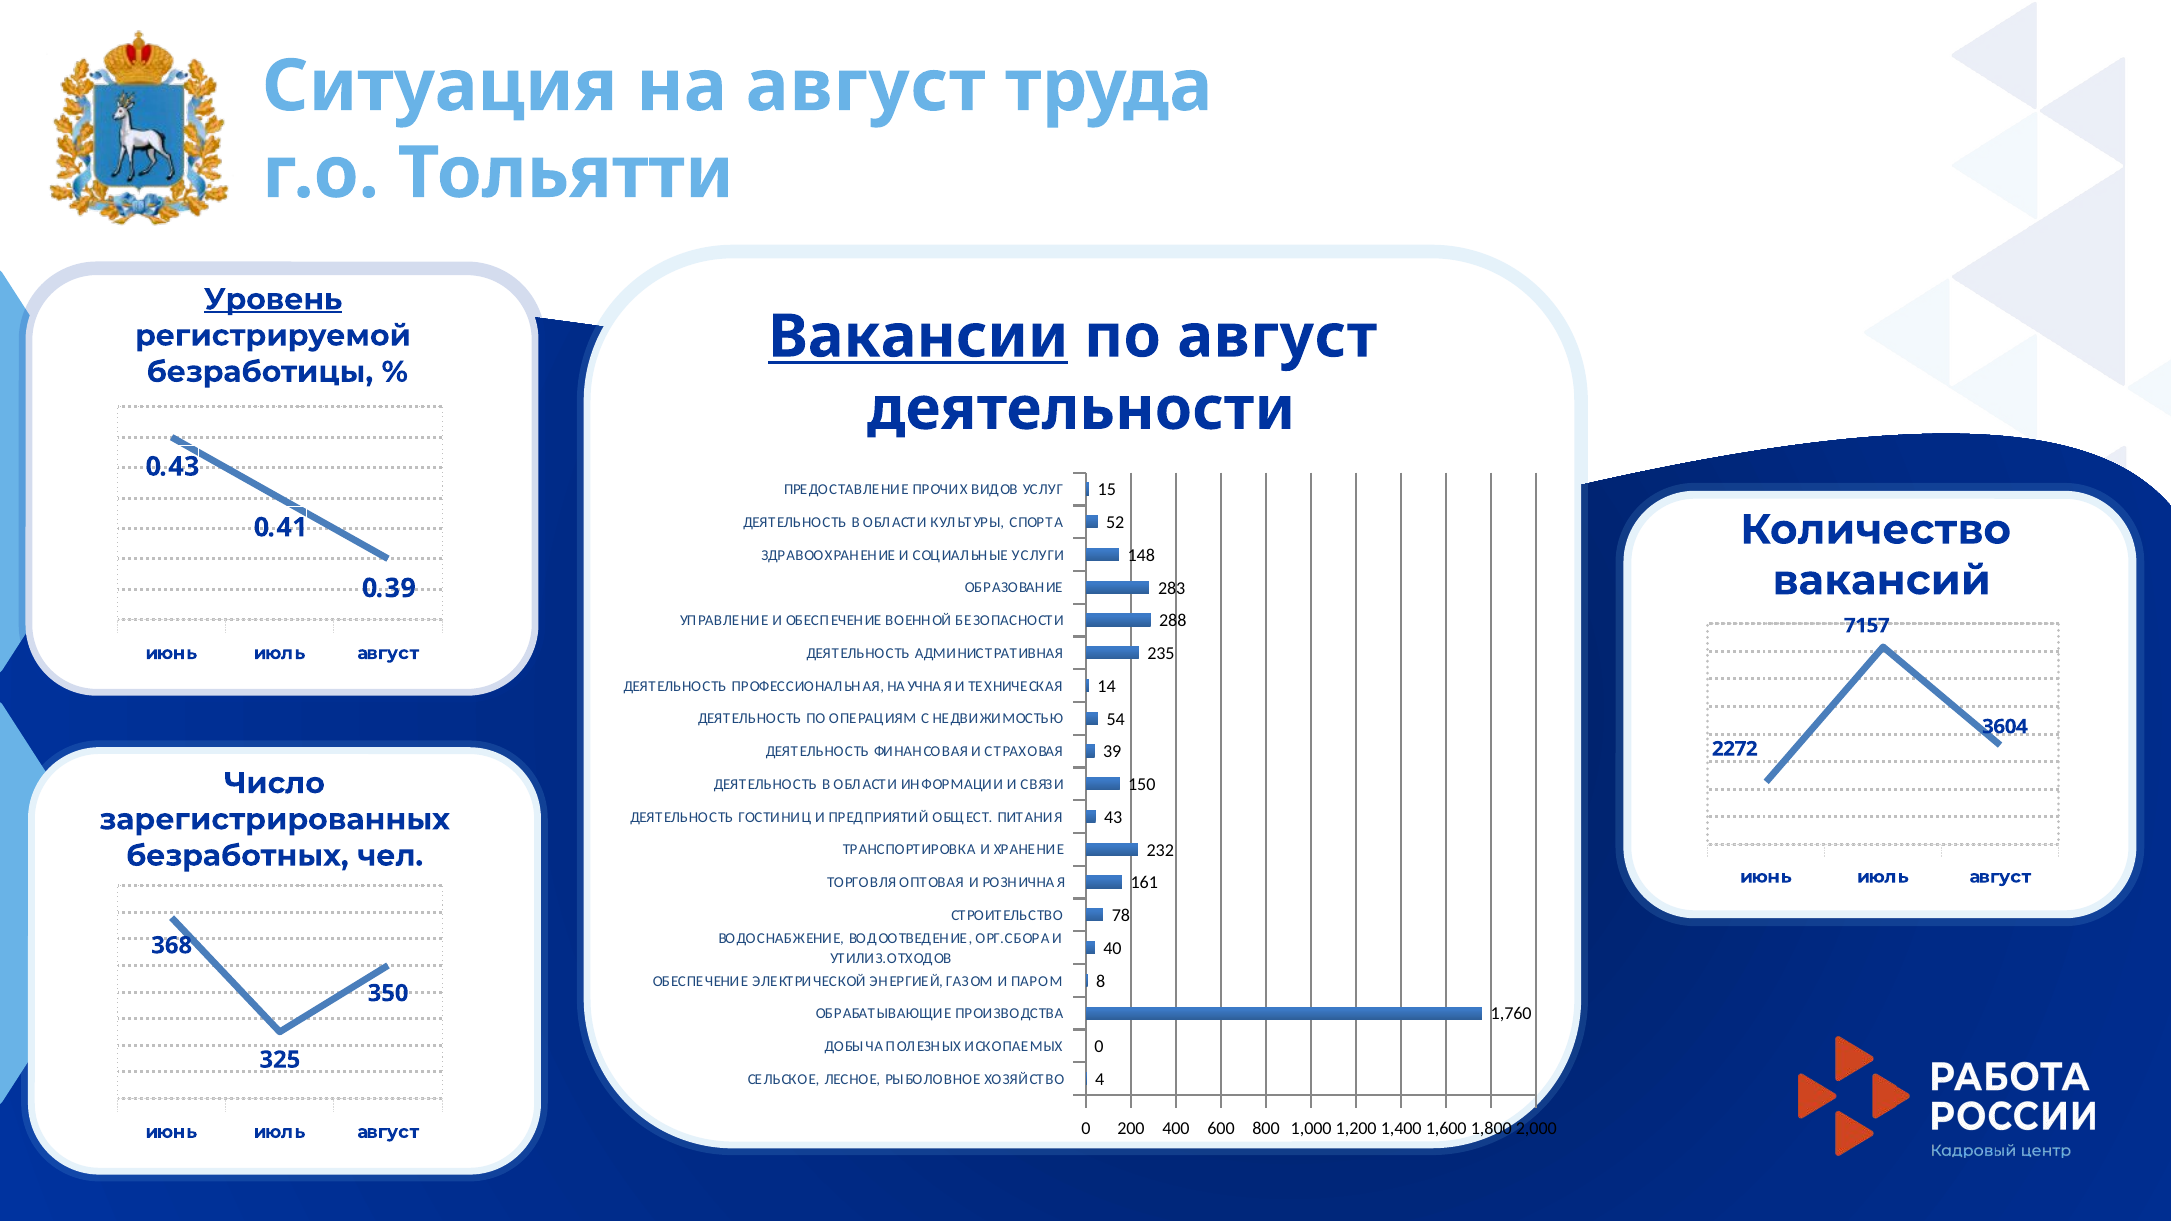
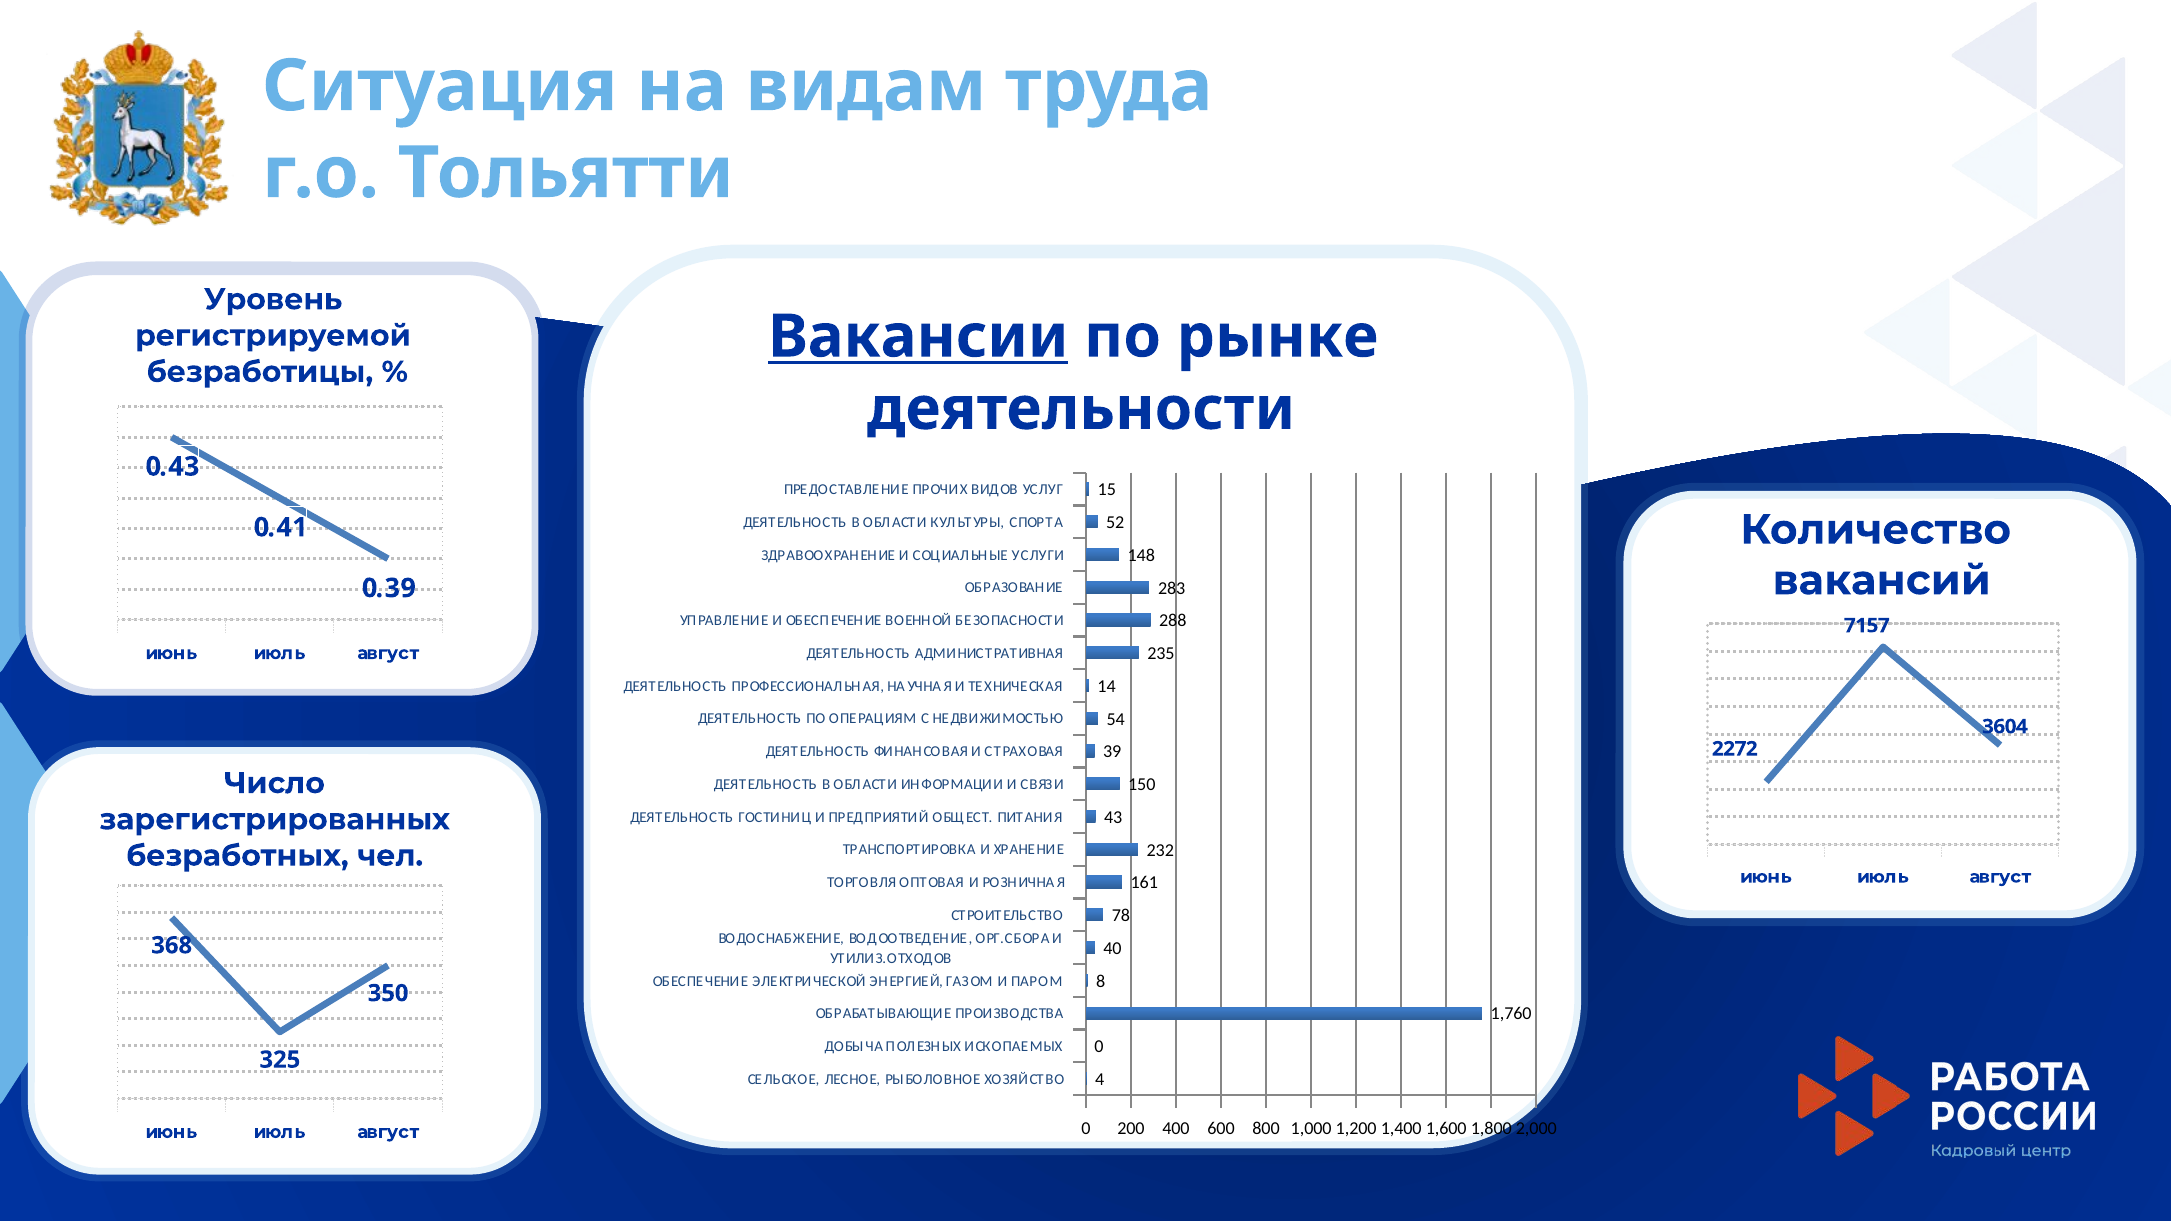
на август: август -> видам
Уровень underline: present -> none
по август: август -> рынке
